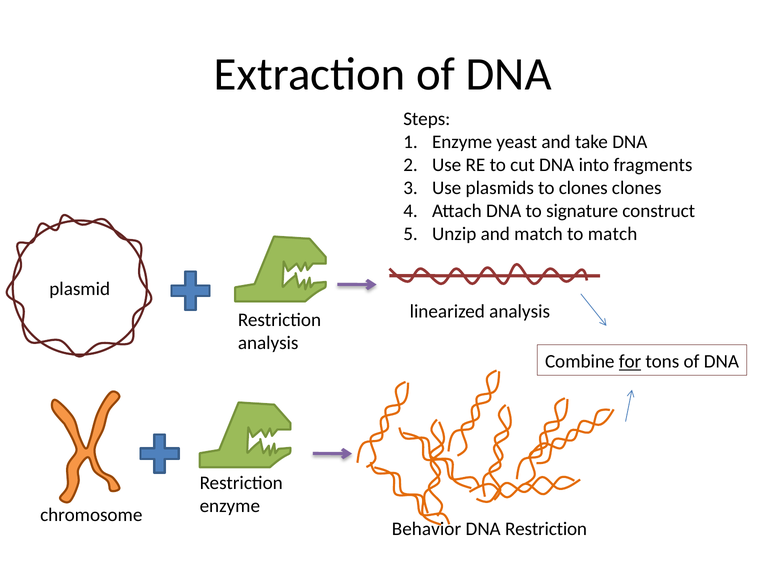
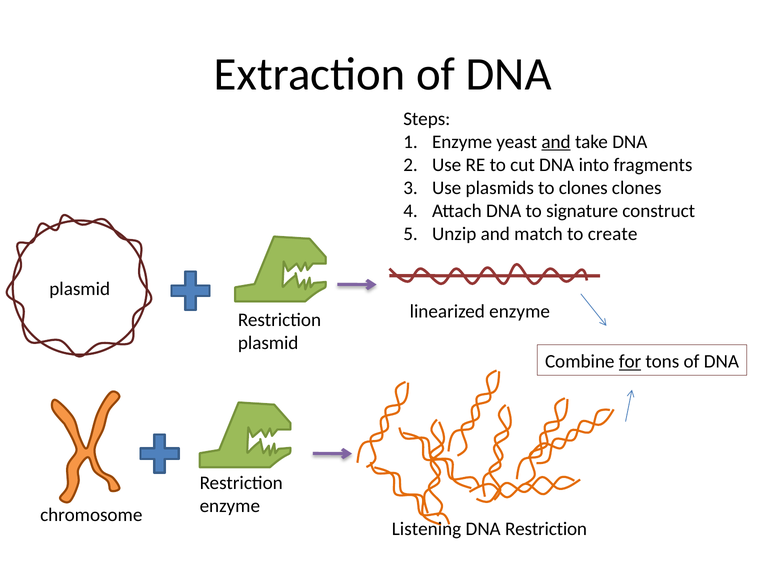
and at (556, 142) underline: none -> present
to match: match -> create
linearized analysis: analysis -> enzyme
analysis at (268, 343): analysis -> plasmid
Behavior: Behavior -> Listening
